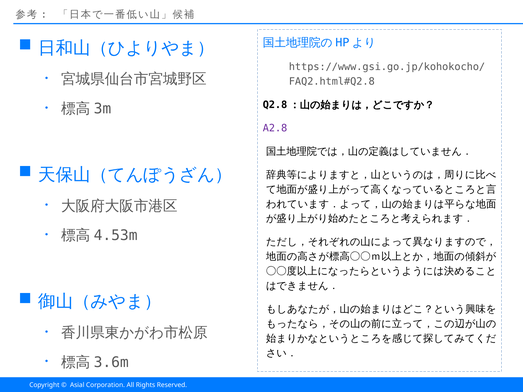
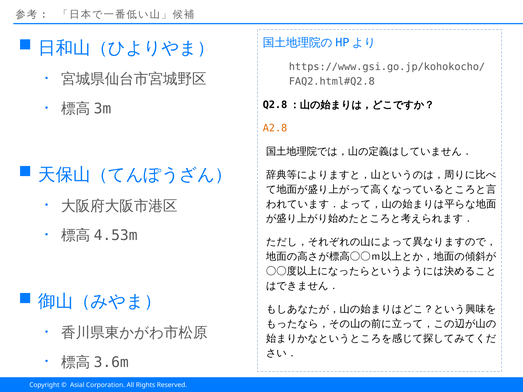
A2.8 colour: purple -> orange
